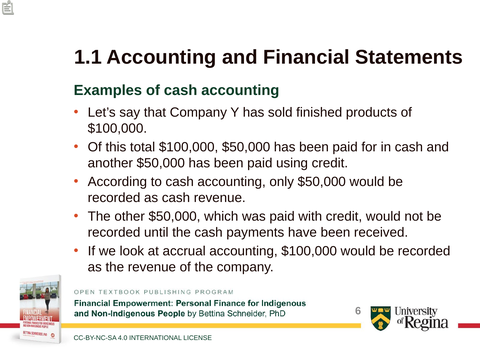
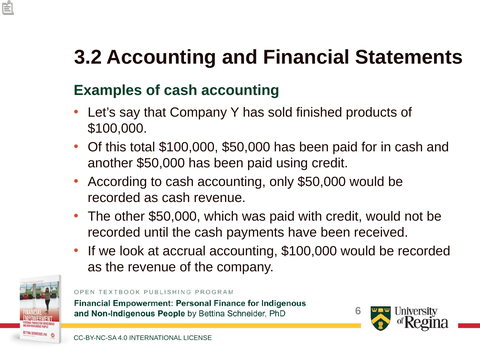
1.1: 1.1 -> 3.2
